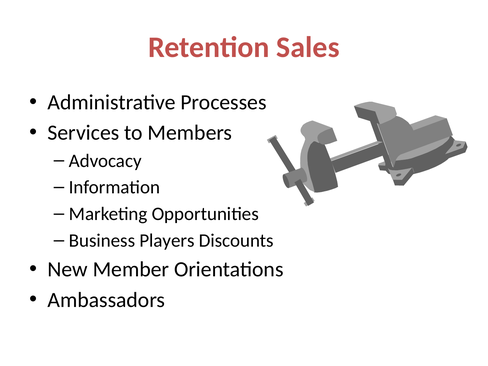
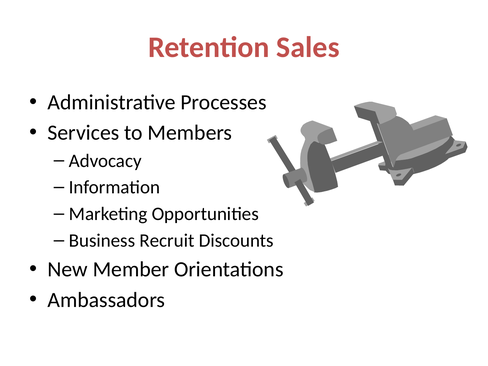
Players: Players -> Recruit
